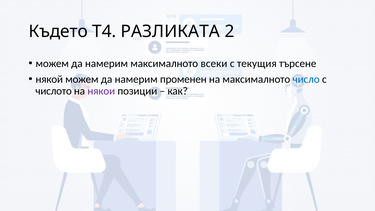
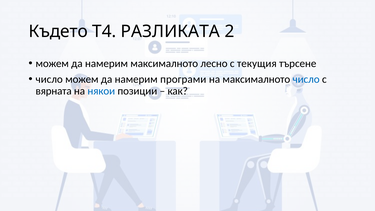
всеки: всеки -> лесно
някой at (49, 79): някой -> число
променен: променен -> програми
числото: числото -> вярната
някои colour: purple -> blue
